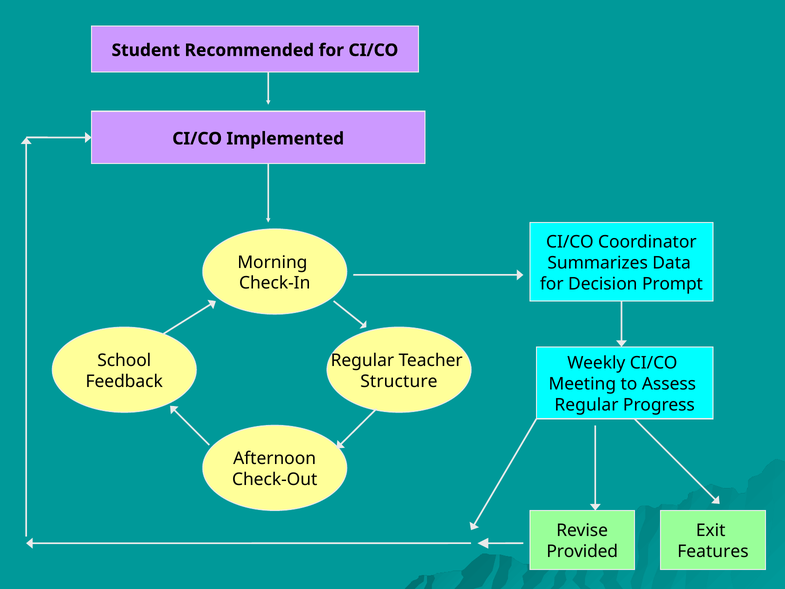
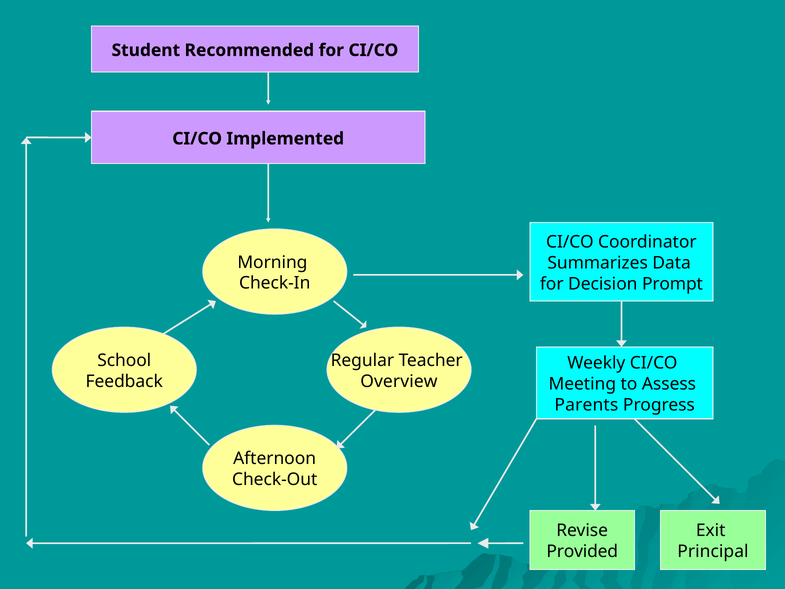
Structure: Structure -> Overview
Regular at (586, 405): Regular -> Parents
Features: Features -> Principal
